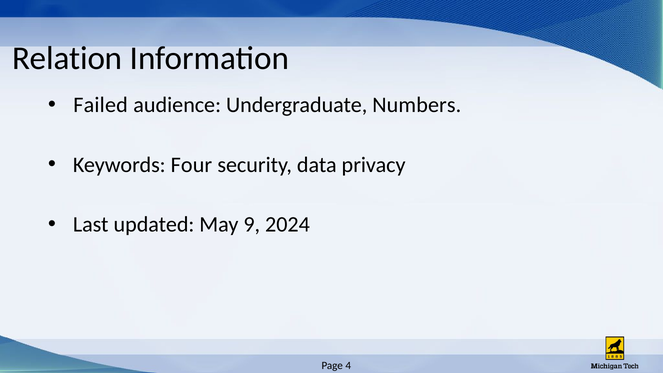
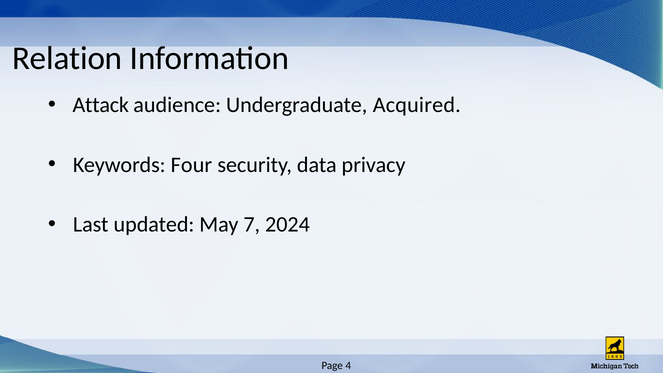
Failed: Failed -> Attack
Numbers: Numbers -> Acquired
9: 9 -> 7
